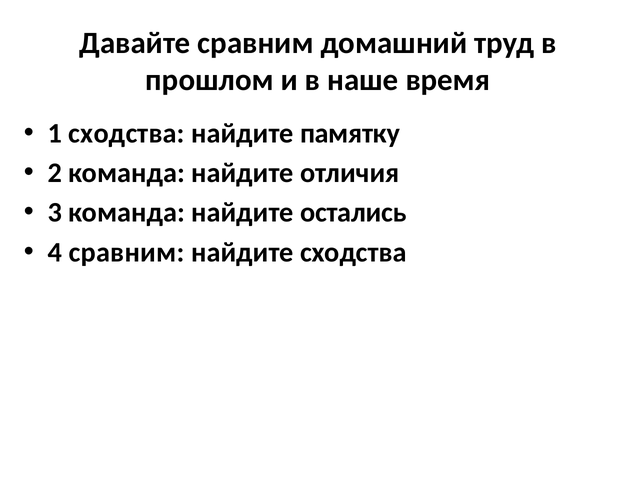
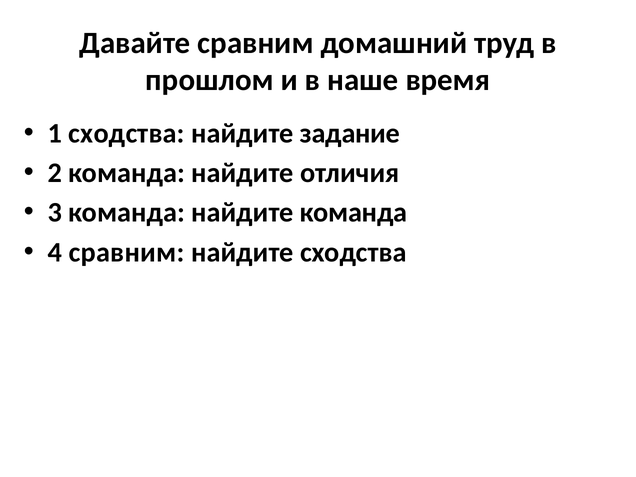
памятку: памятку -> задание
найдите остались: остались -> команда
